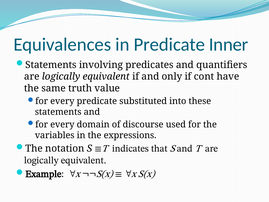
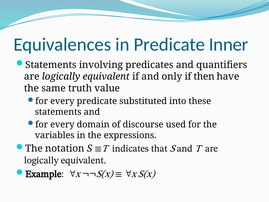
cont: cont -> then
